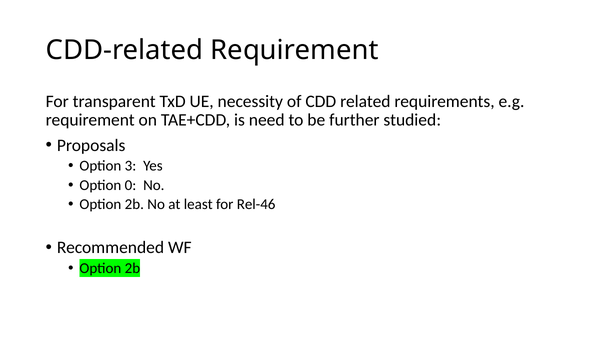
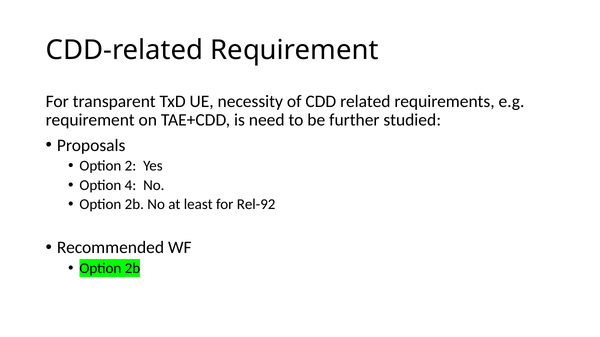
3: 3 -> 2
0: 0 -> 4
Rel-46: Rel-46 -> Rel-92
